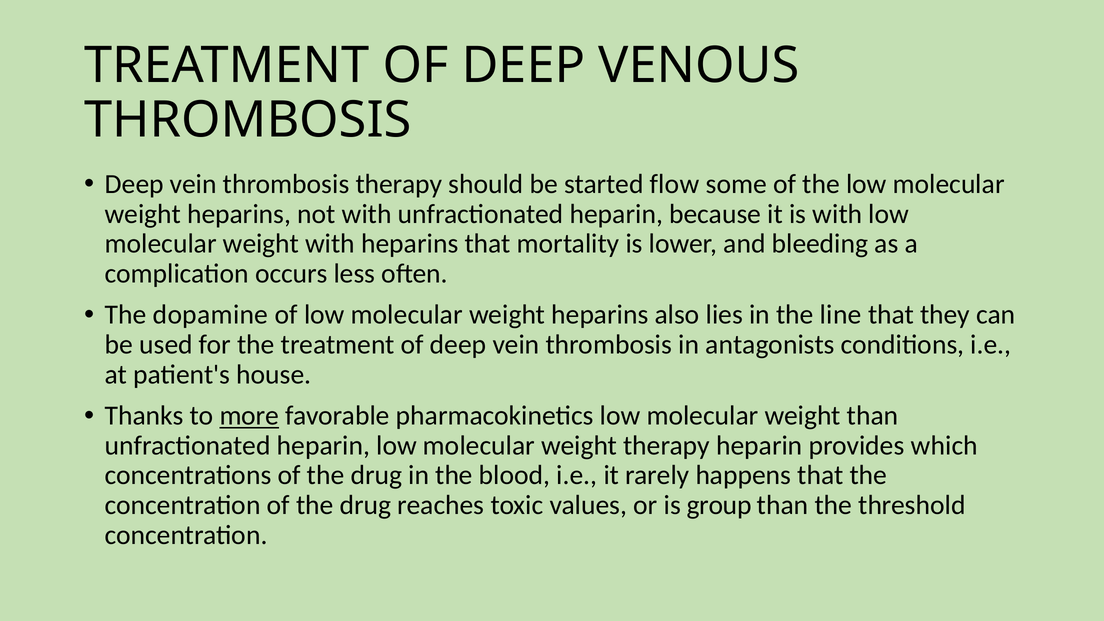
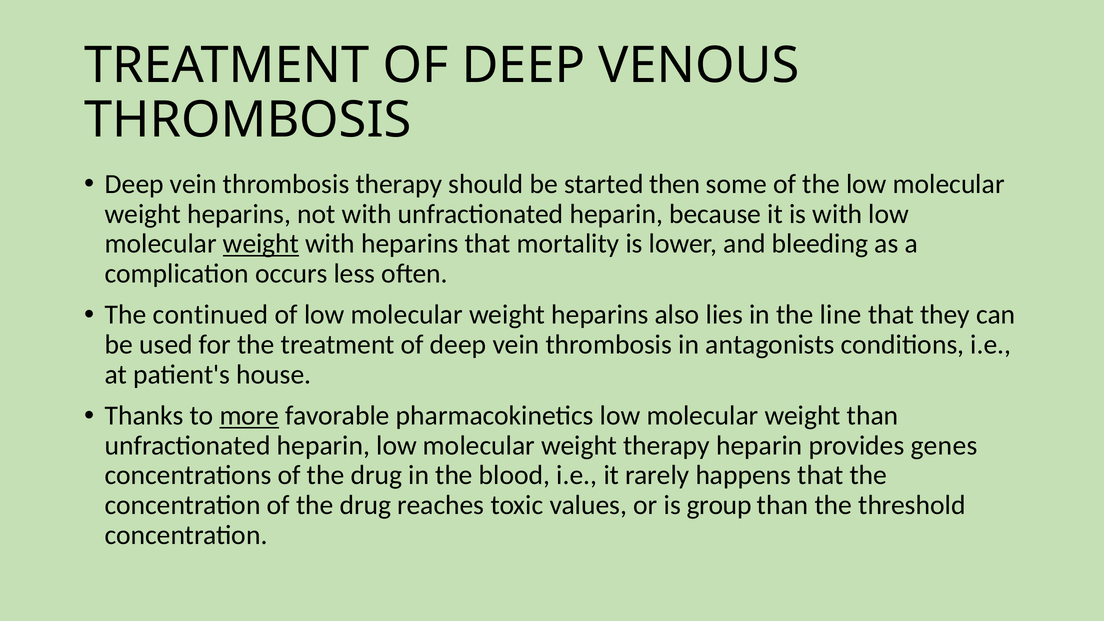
flow: flow -> then
weight at (261, 244) underline: none -> present
dopamine: dopamine -> continued
which: which -> genes
